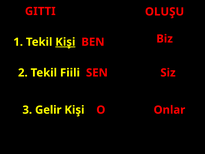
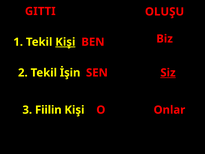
Fiili: Fiili -> İşin
Siz underline: none -> present
Gelir: Gelir -> Fiilin
